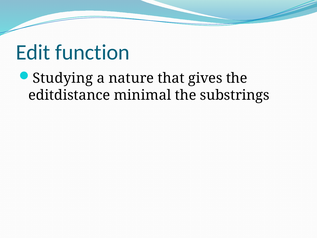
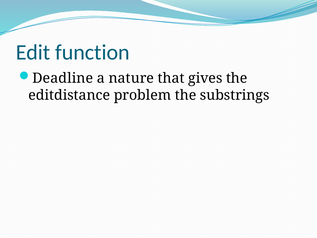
Studying: Studying -> Deadline
minimal: minimal -> problem
